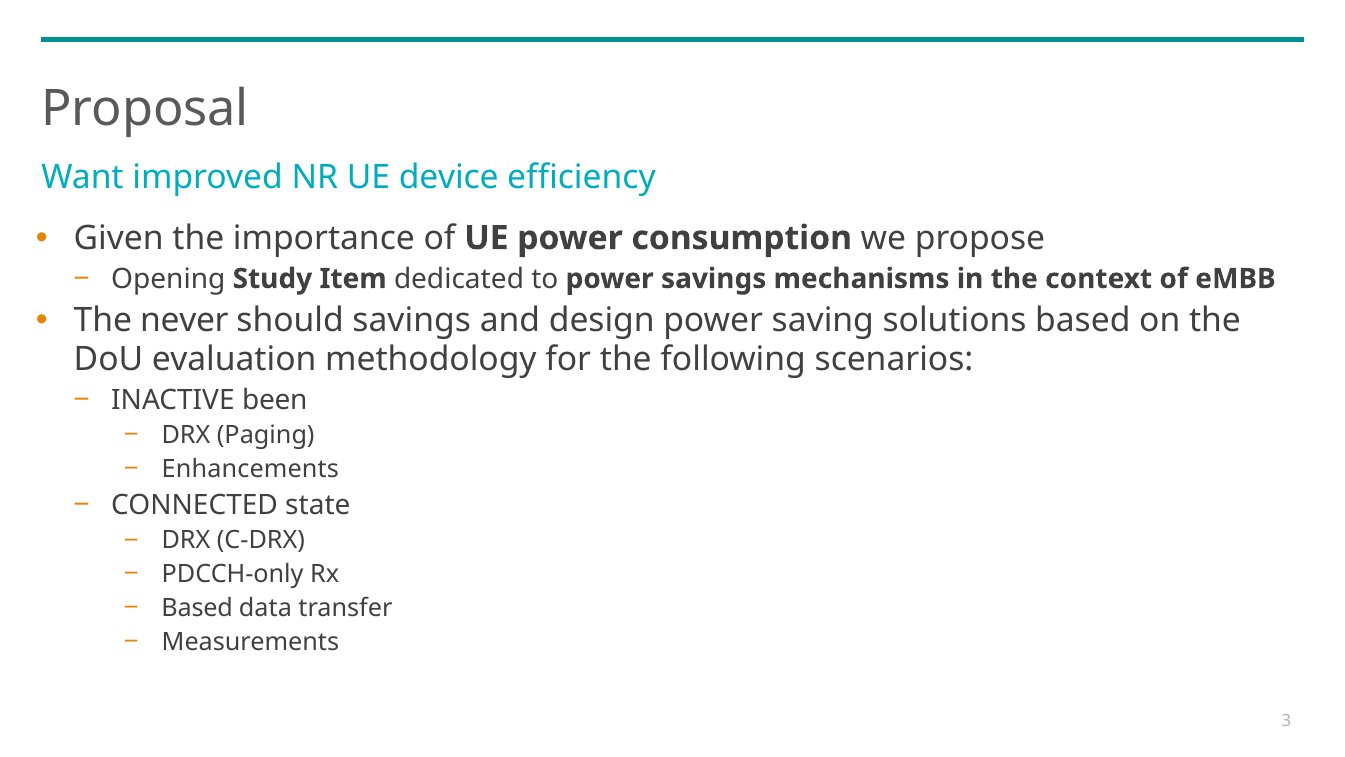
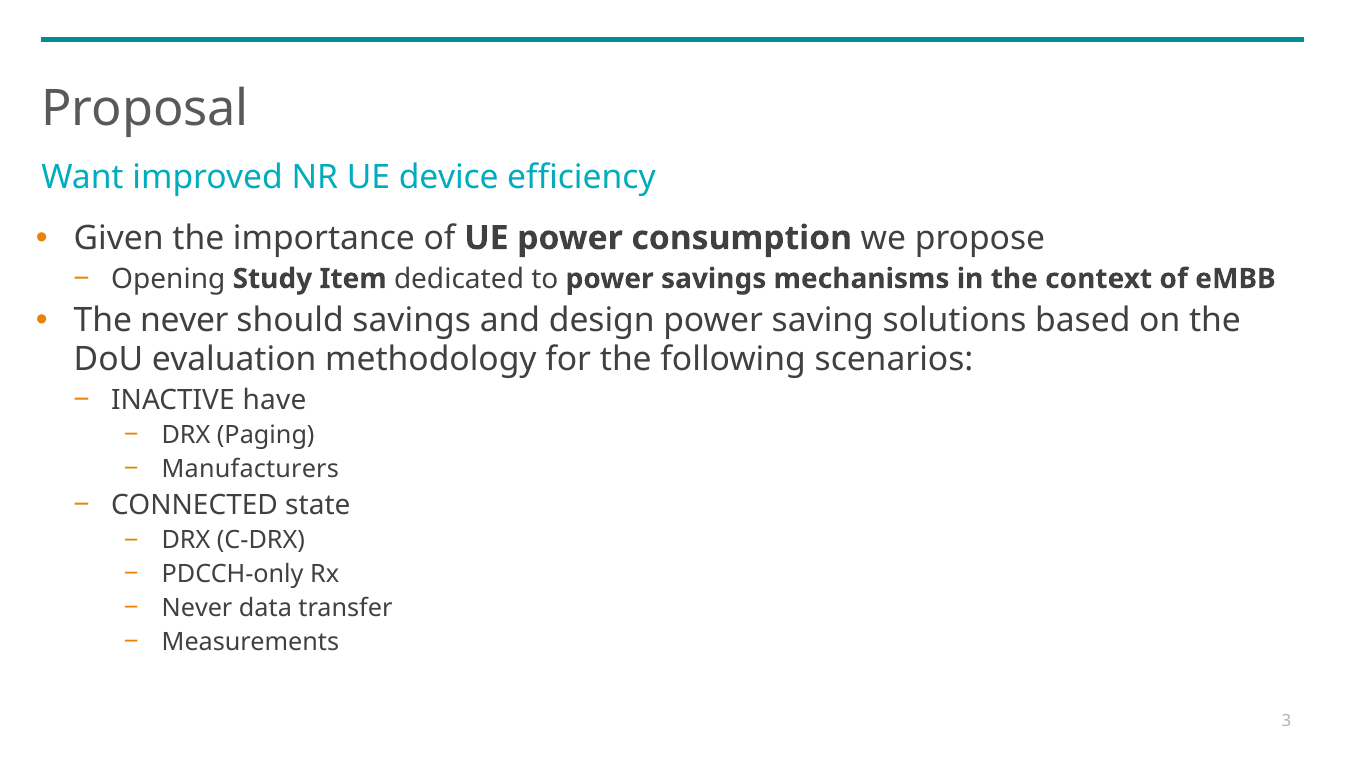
been: been -> have
Enhancements: Enhancements -> Manufacturers
Based at (197, 608): Based -> Never
